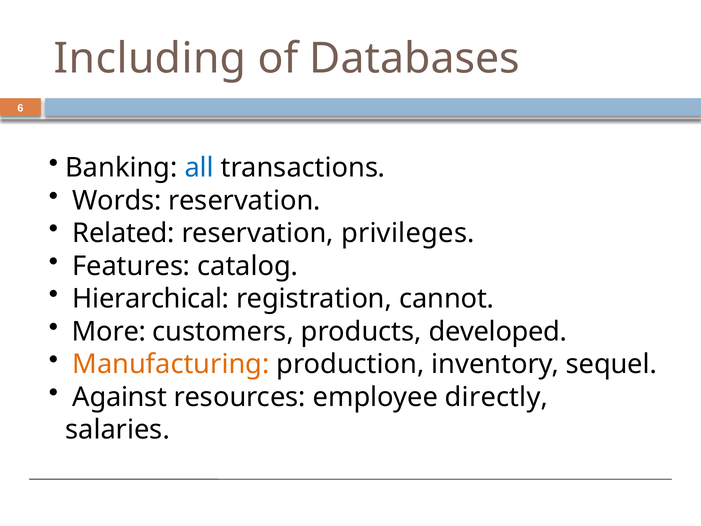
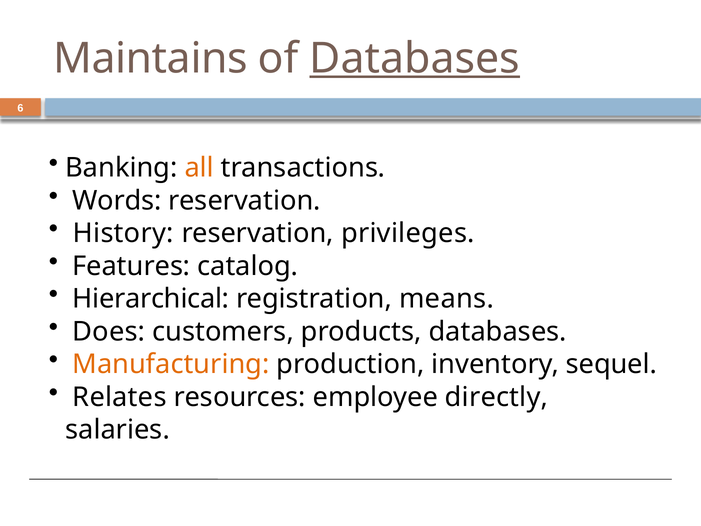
Including: Including -> Maintains
Databases at (415, 58) underline: none -> present
all colour: blue -> orange
Related: Related -> History
cannot: cannot -> means
More: More -> Does
products developed: developed -> databases
Against: Against -> Relates
